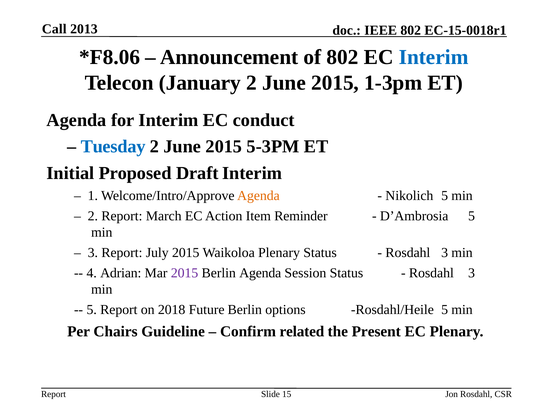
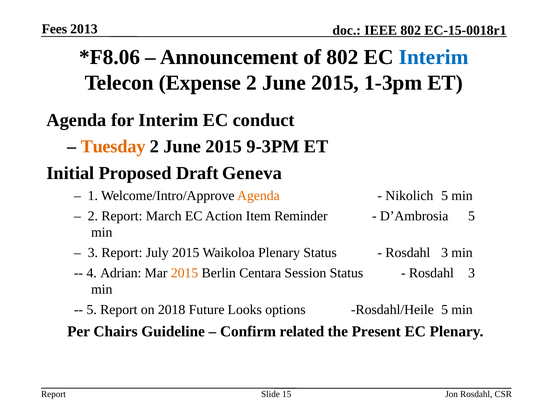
Call: Call -> Fees
January: January -> Expense
Tuesday colour: blue -> orange
5-3PM: 5-3PM -> 9-3PM
Draft Interim: Interim -> Geneva
2015 at (185, 273) colour: purple -> orange
Berlin Agenda: Agenda -> Centara
Future Berlin: Berlin -> Looks
